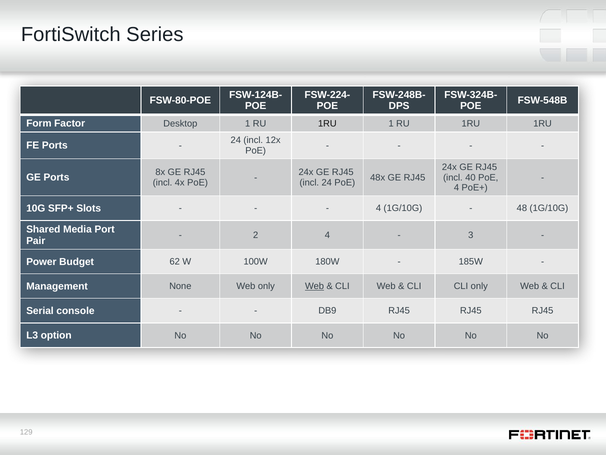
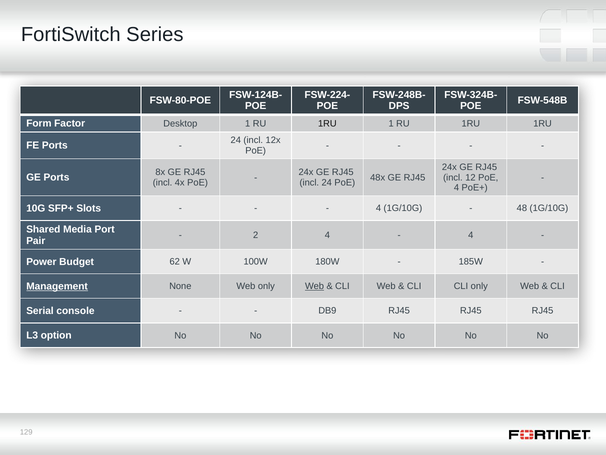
40: 40 -> 12
3 at (471, 235): 3 -> 4
Management underline: none -> present
